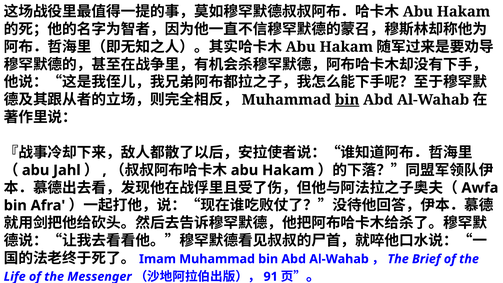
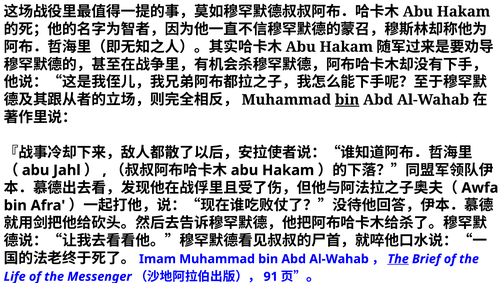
The at (398, 259) underline: none -> present
